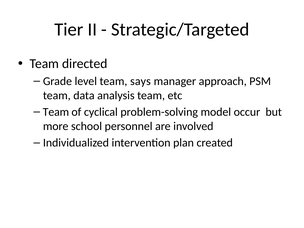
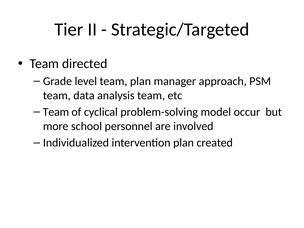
team says: says -> plan
